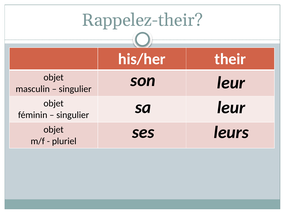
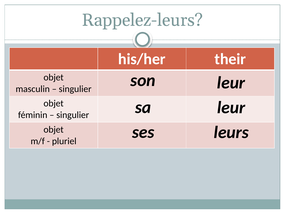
Rappelez-their: Rappelez-their -> Rappelez-leurs
